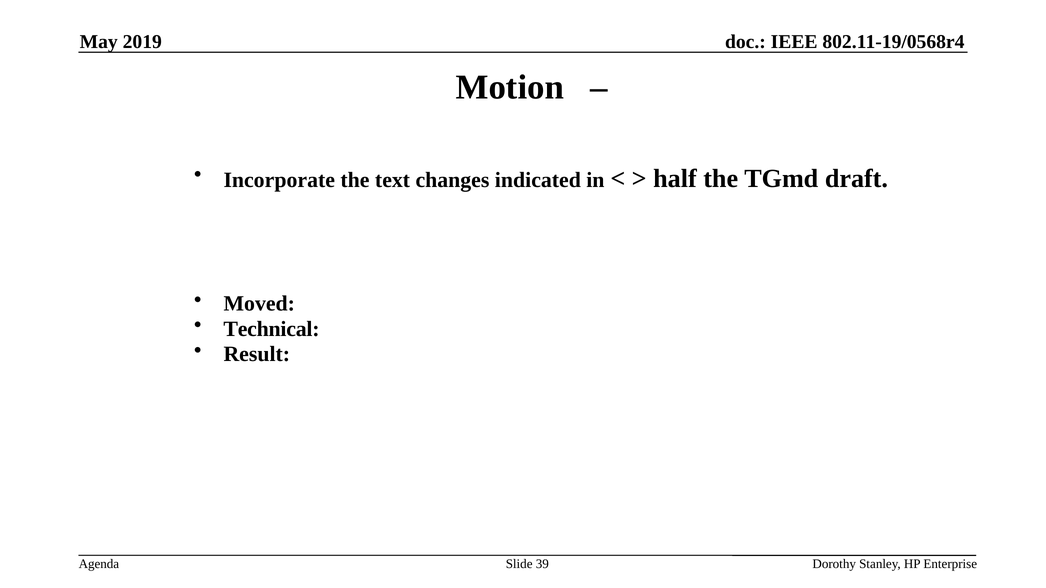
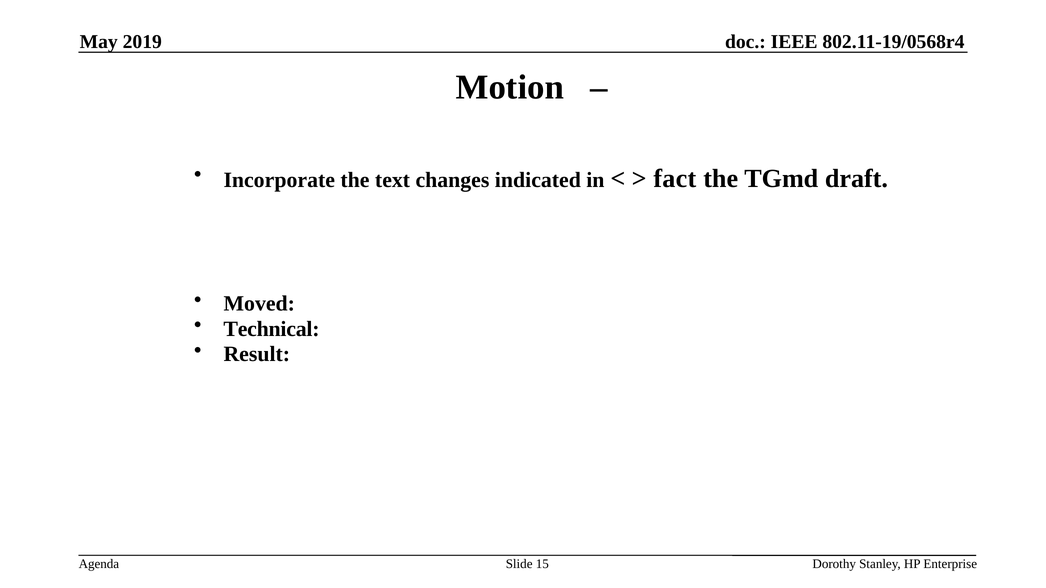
half: half -> fact
39: 39 -> 15
